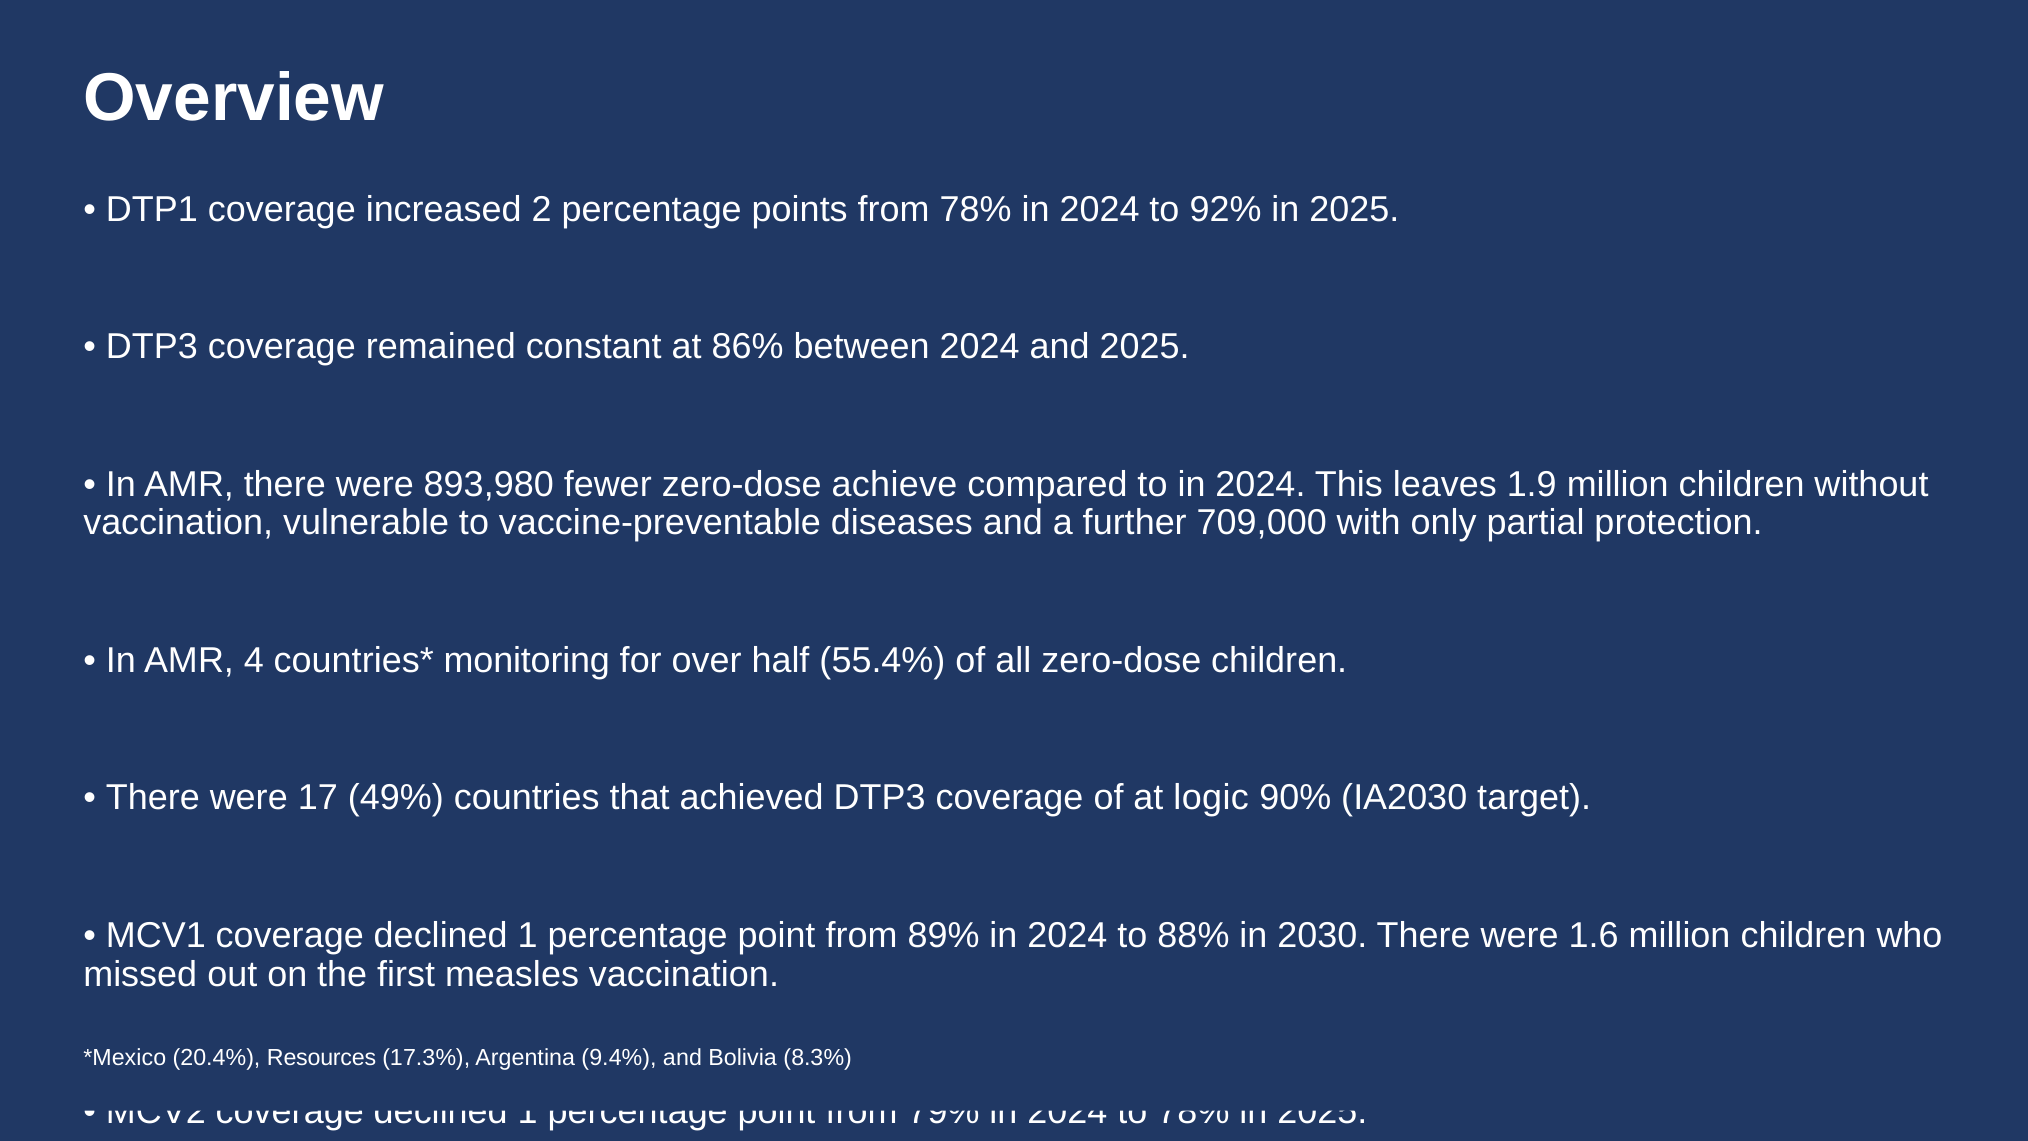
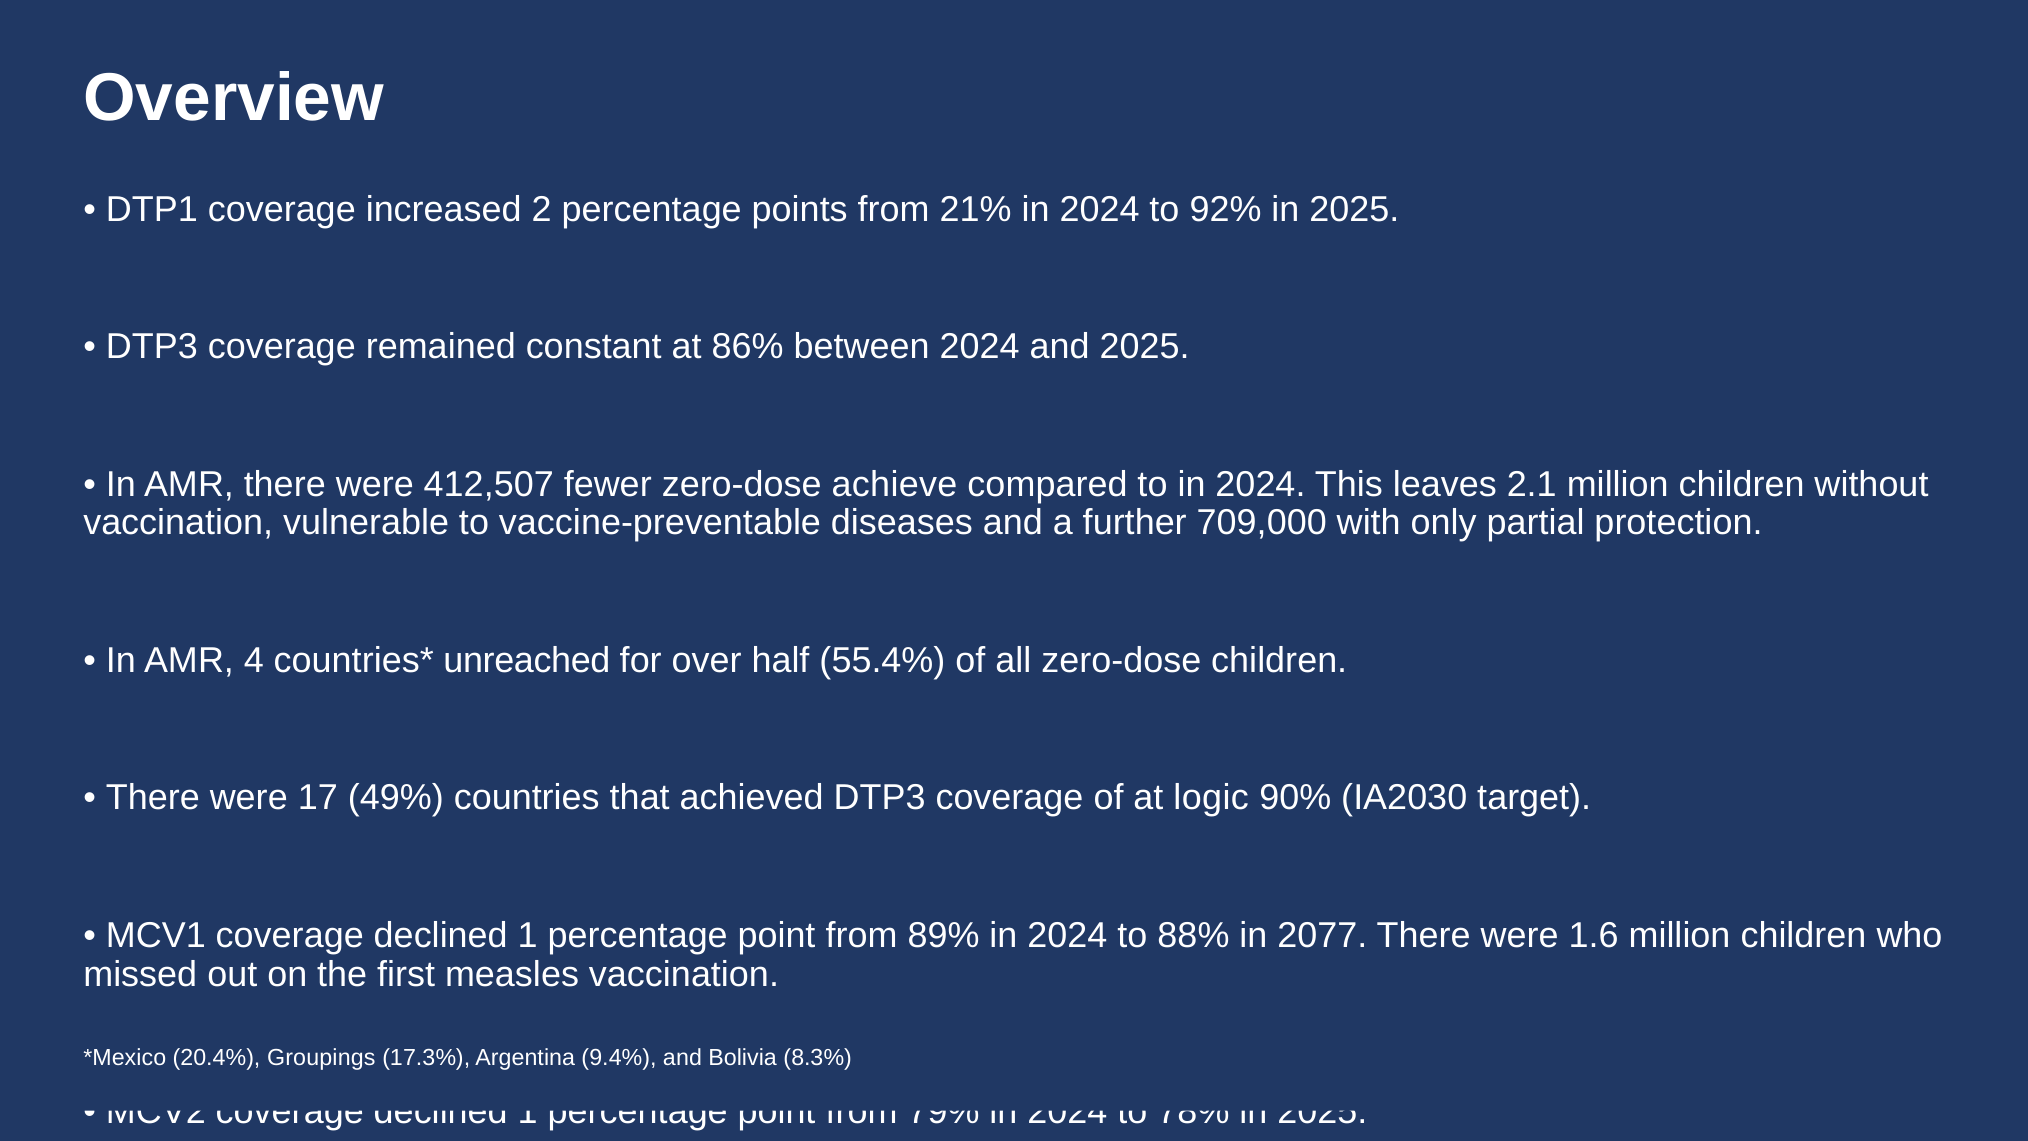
from 78%: 78% -> 21%
893,980: 893,980 -> 412,507
1.9: 1.9 -> 2.1
monitoring: monitoring -> unreached
2030: 2030 -> 2077
Resources: Resources -> Groupings
